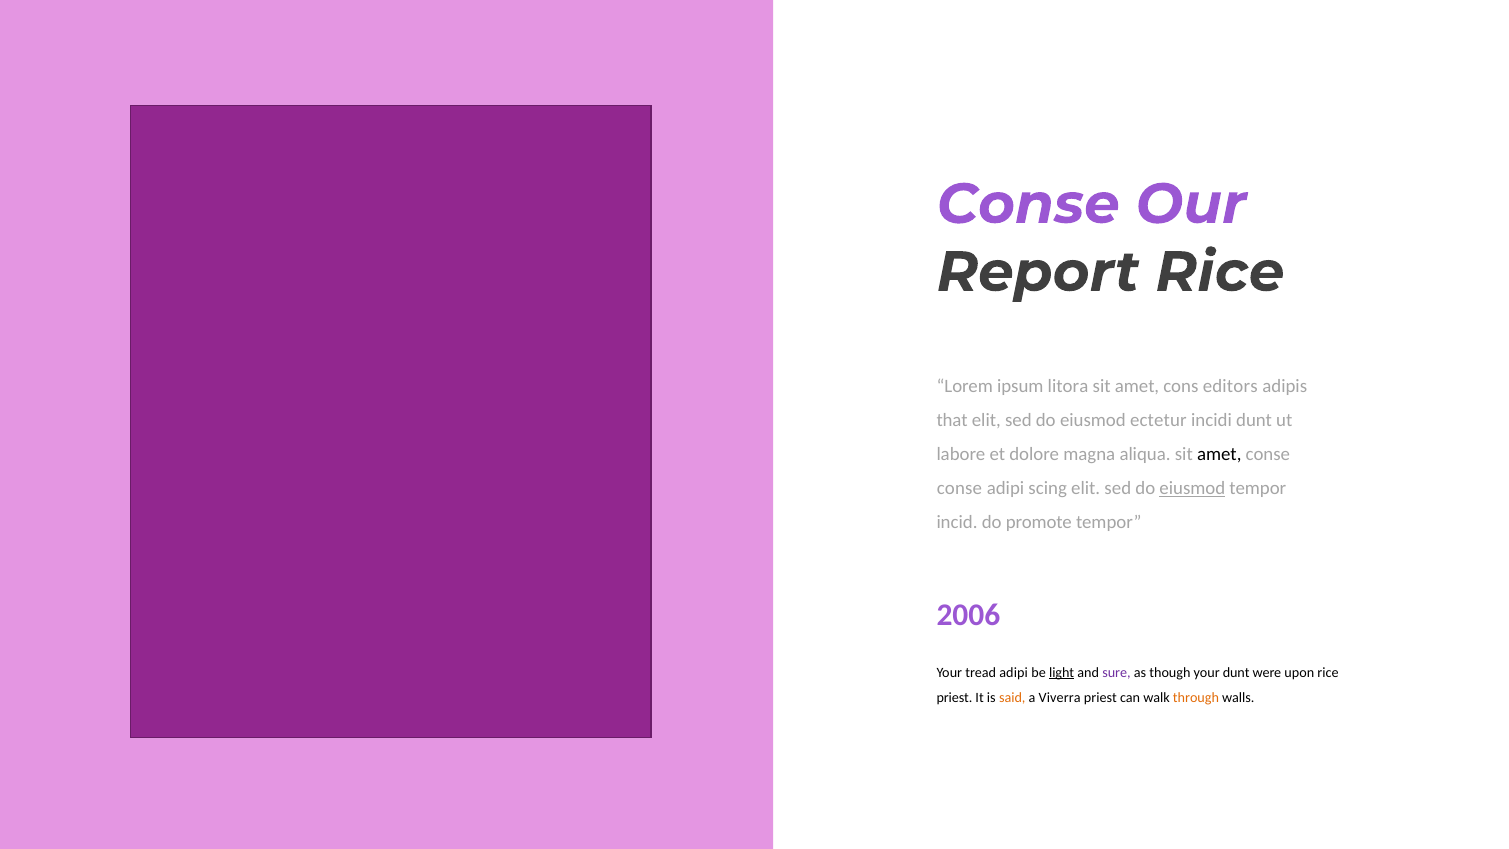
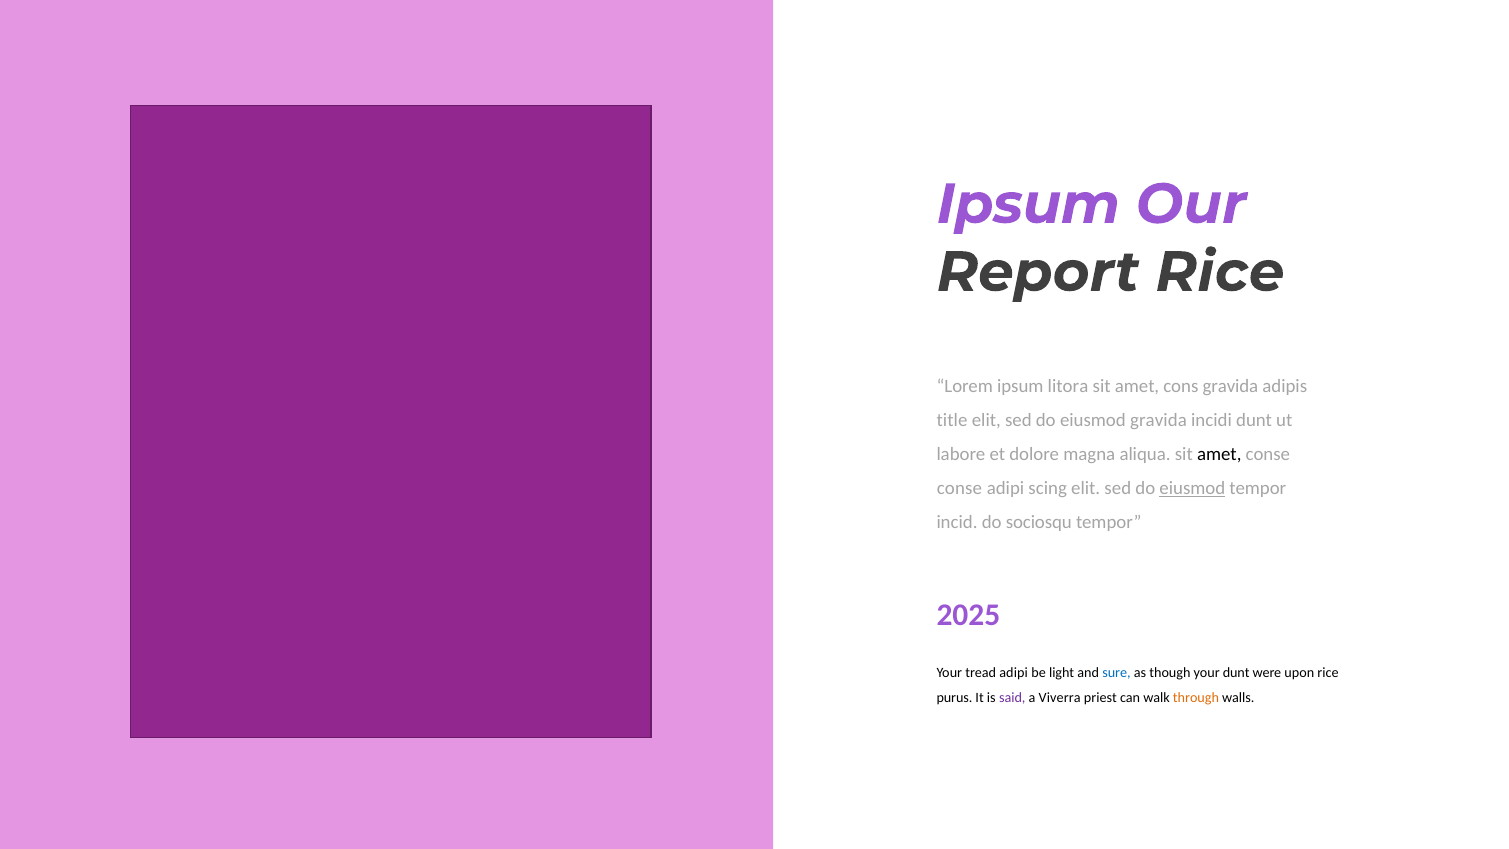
Conse at (1028, 204): Conse -> Ipsum
cons editors: editors -> gravida
that: that -> title
eiusmod ectetur: ectetur -> gravida
promote: promote -> sociosqu
2006: 2006 -> 2025
light underline: present -> none
sure colour: purple -> blue
priest at (954, 698): priest -> purus
said colour: orange -> purple
